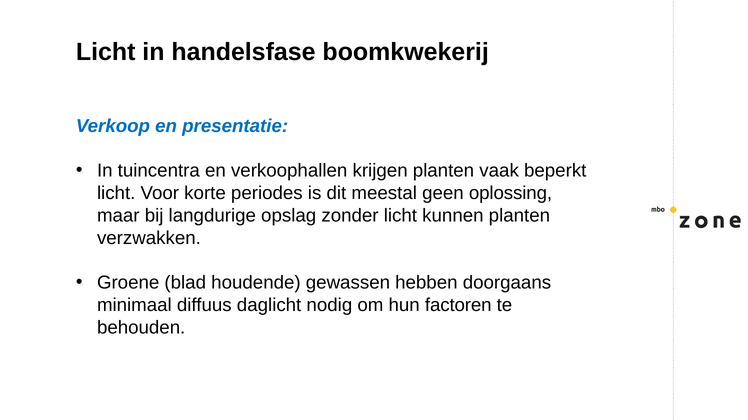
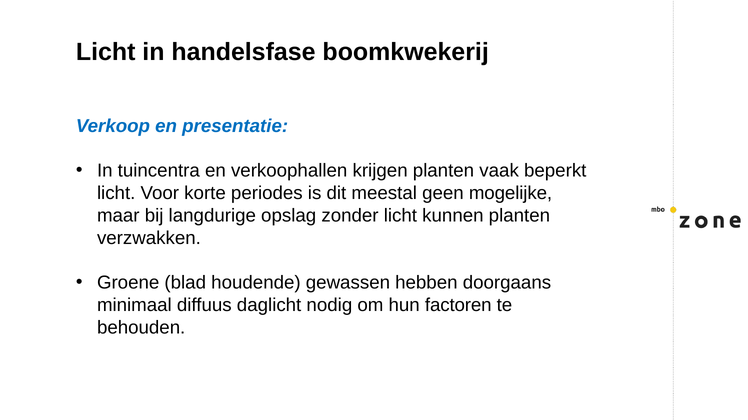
oplossing: oplossing -> mogelijke
